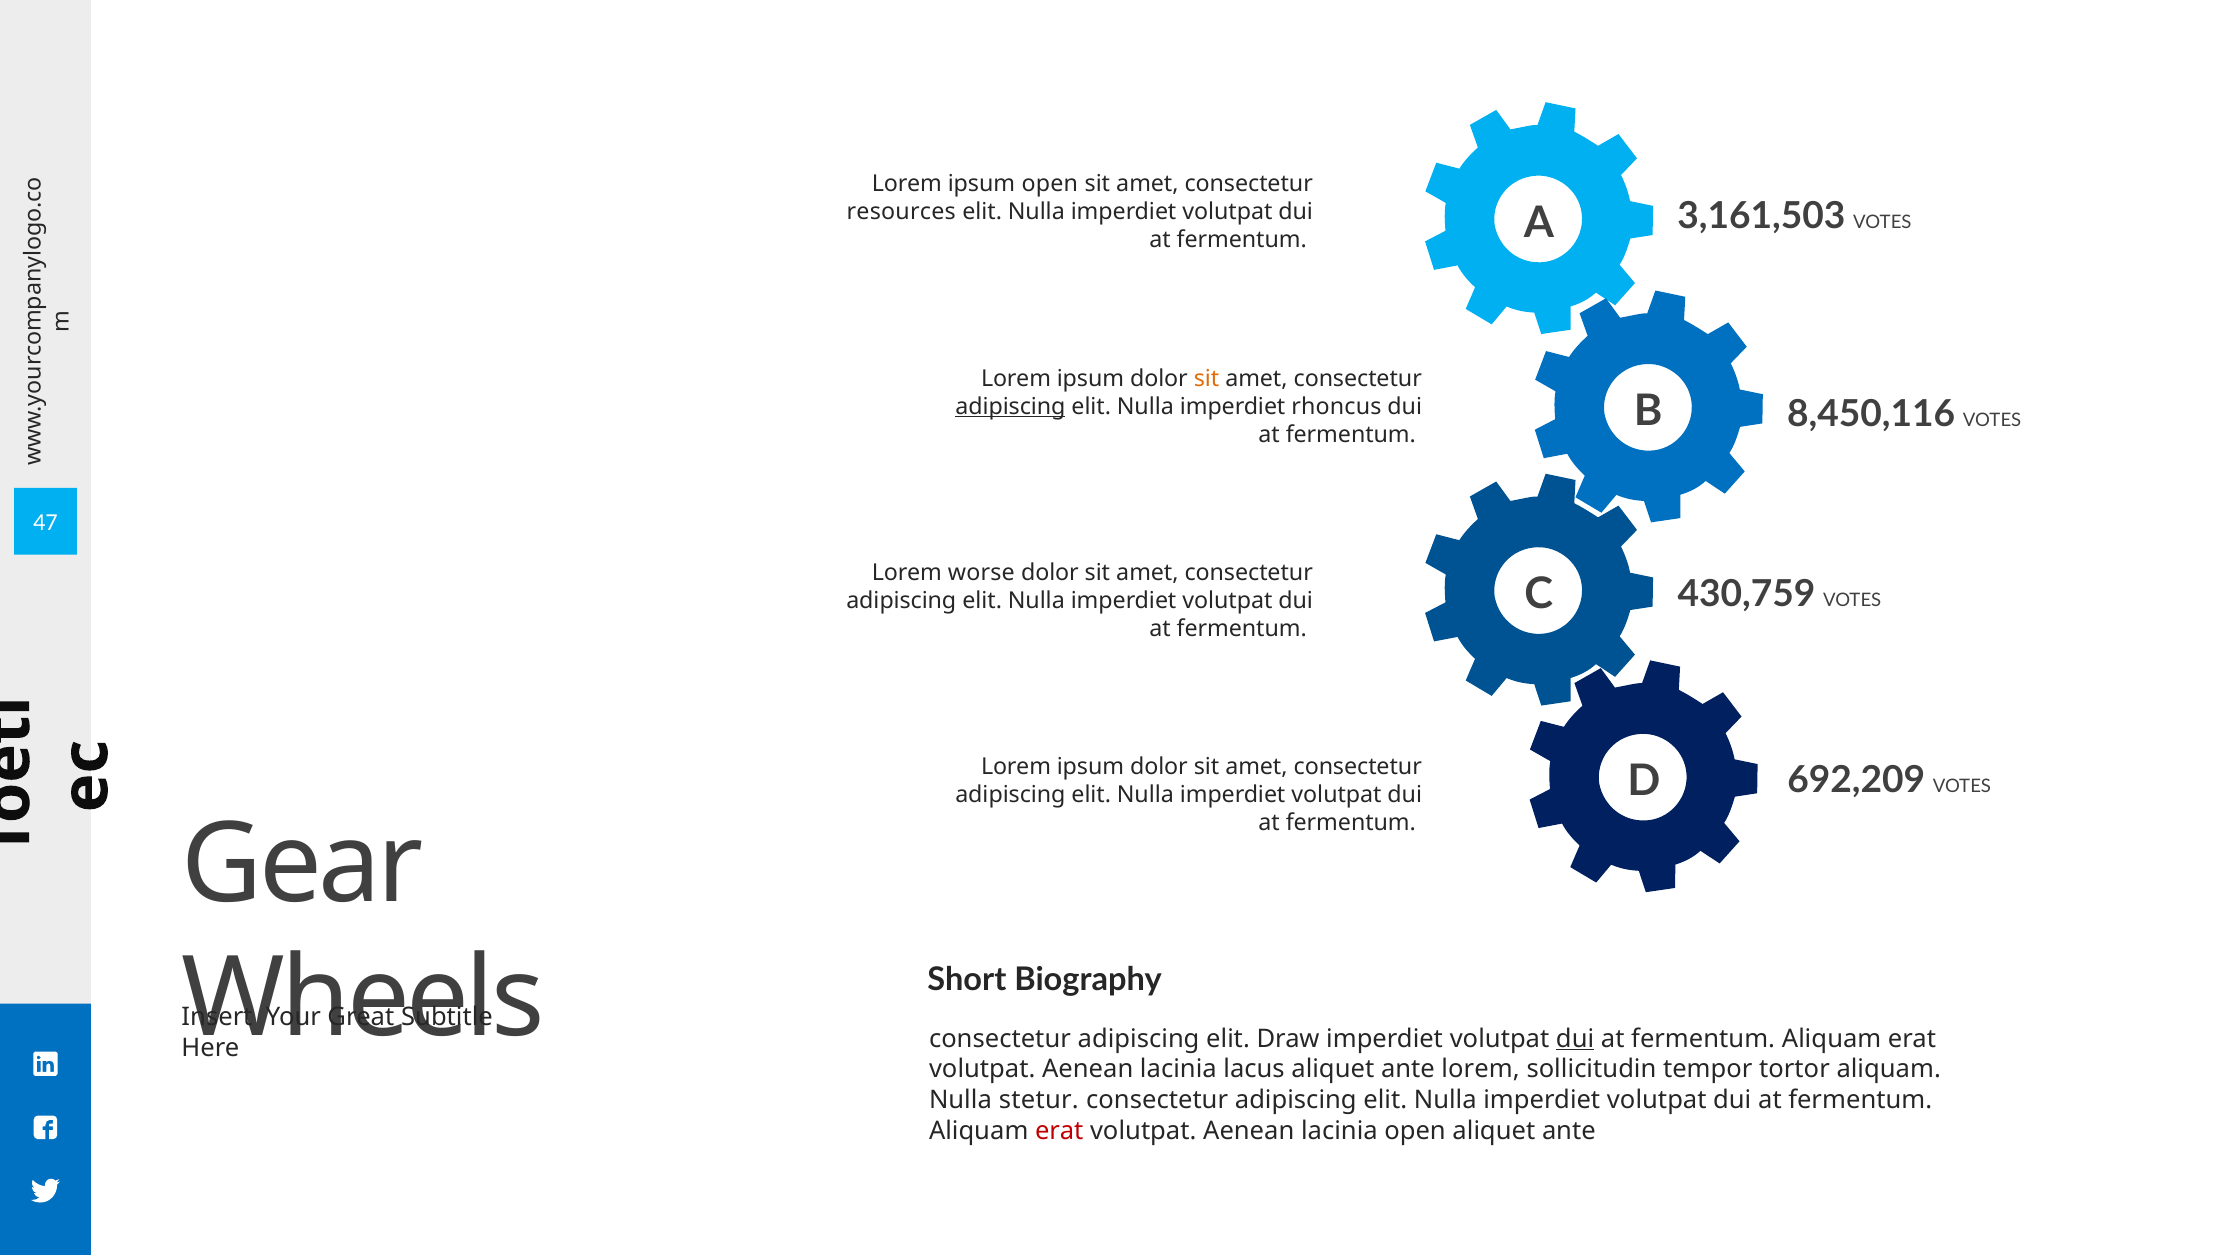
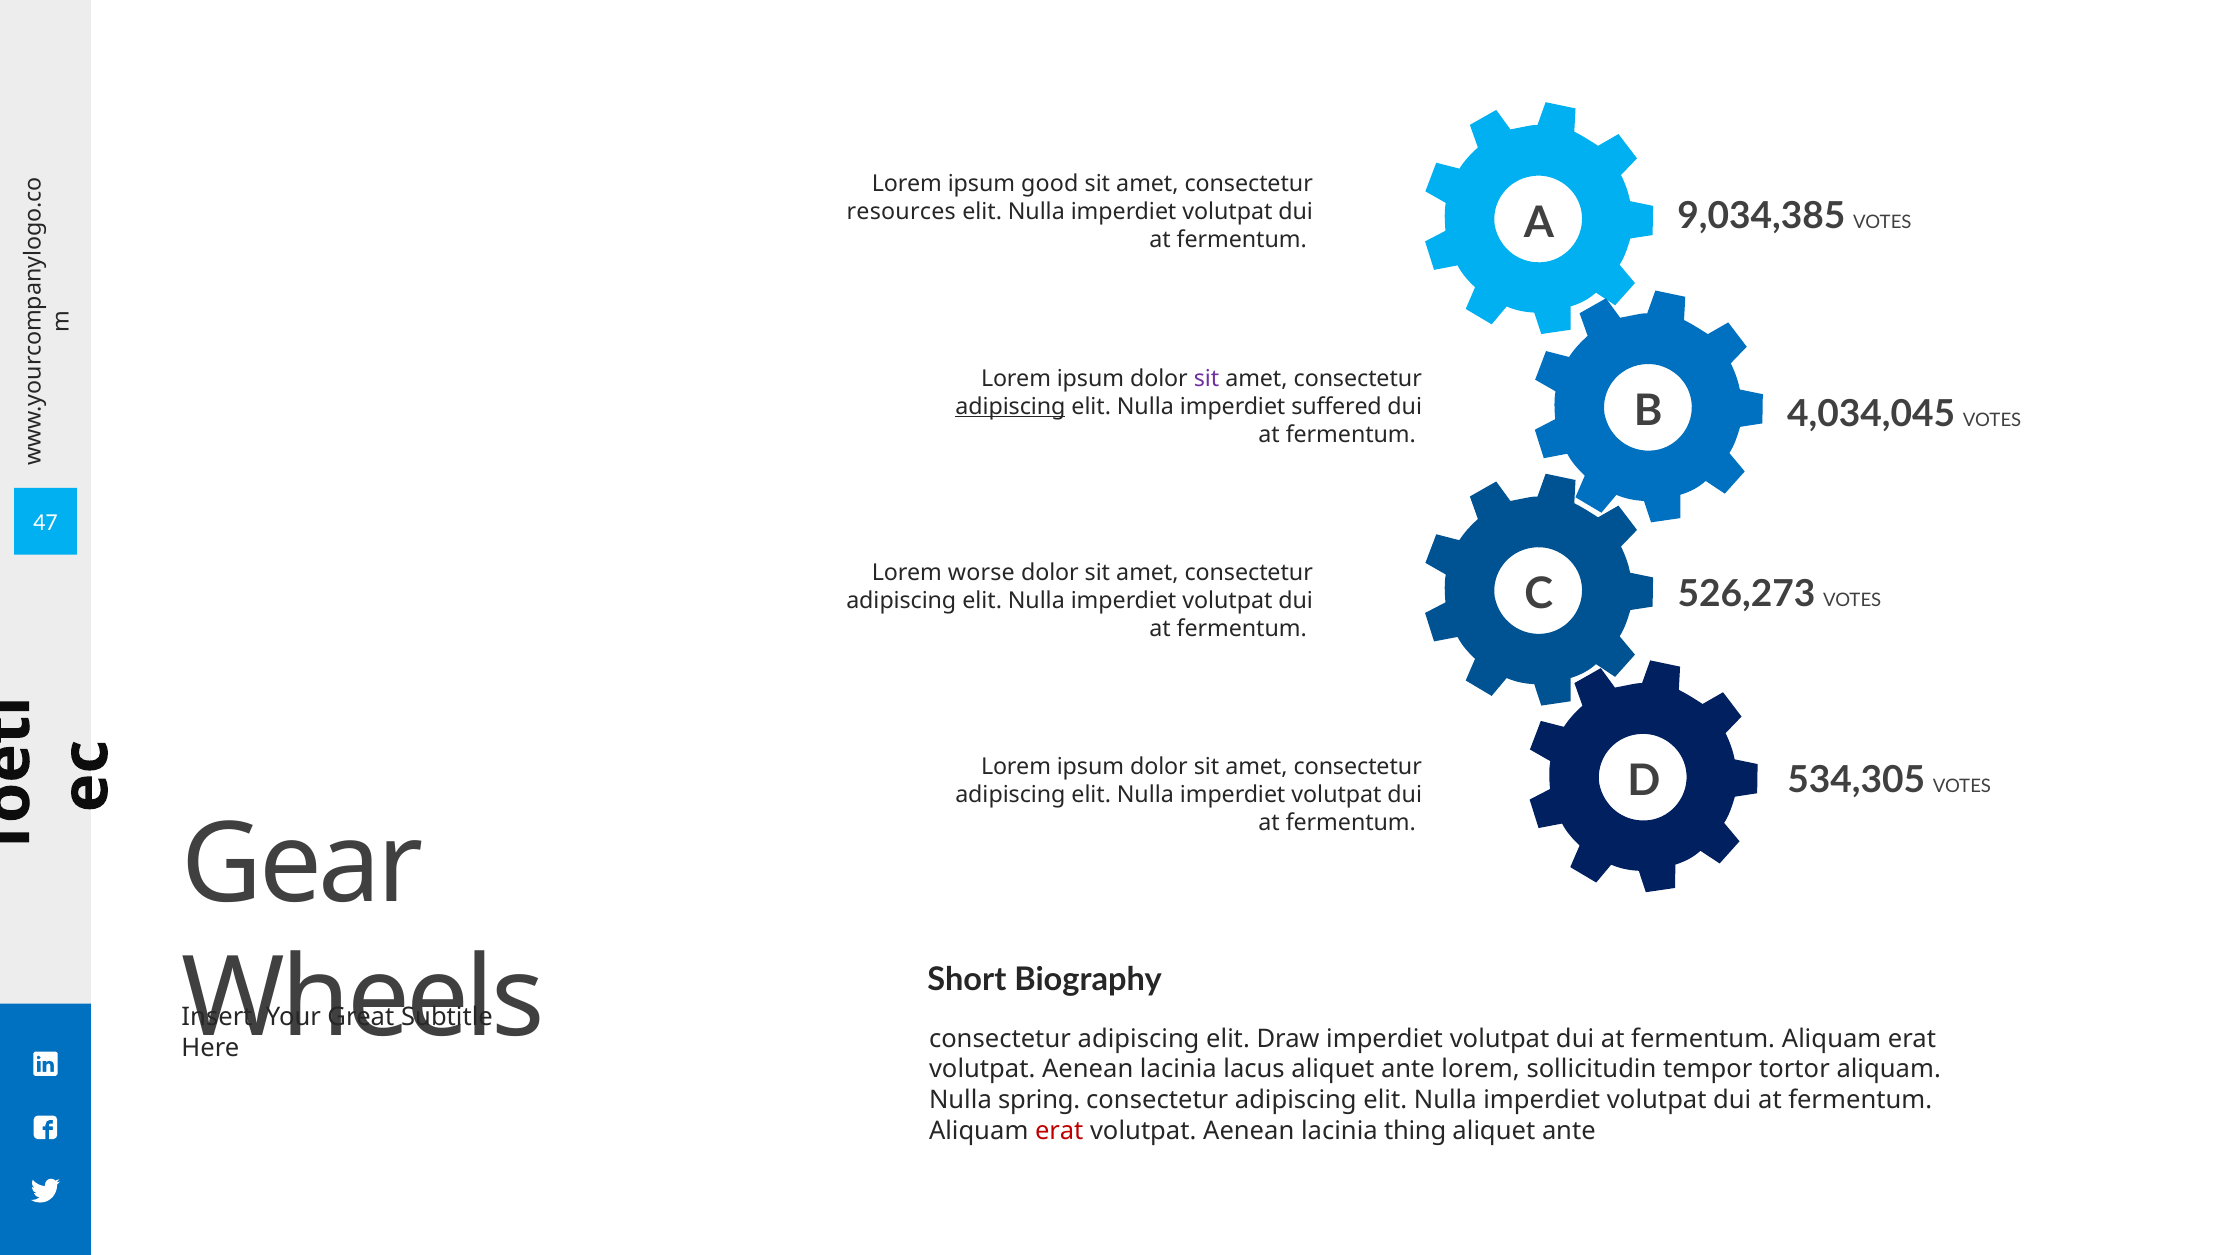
ipsum open: open -> good
3,161,503: 3,161,503 -> 9,034,385
sit at (1207, 379) colour: orange -> purple
rhoncus: rhoncus -> suffered
8,450,116: 8,450,116 -> 4,034,045
430,759: 430,759 -> 526,273
692,209: 692,209 -> 534,305
dui at (1575, 1039) underline: present -> none
stetur: stetur -> spring
lacinia open: open -> thing
